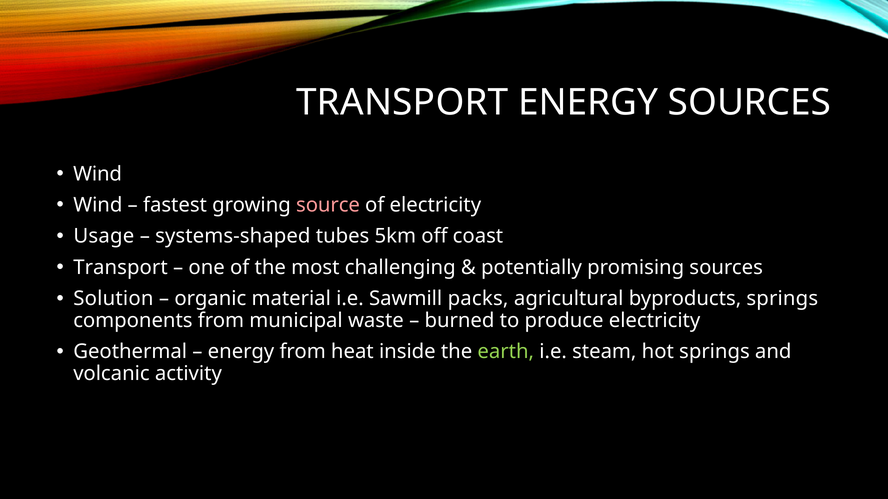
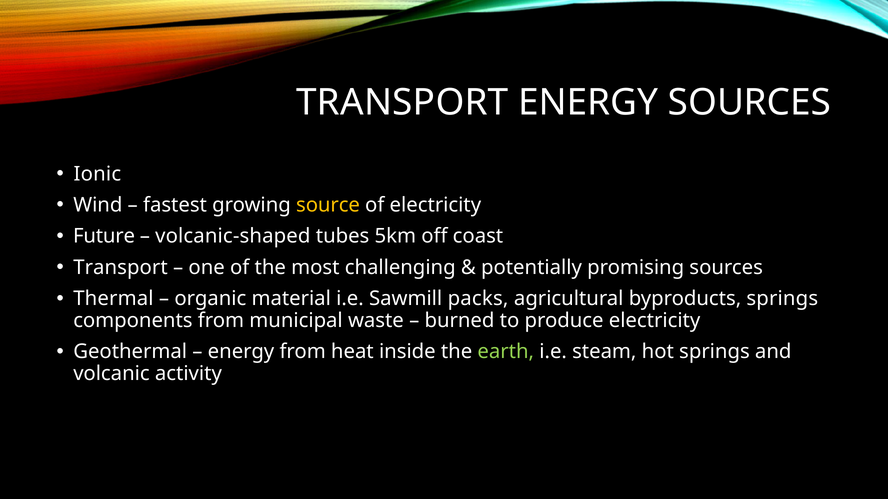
Wind at (98, 174): Wind -> Ionic
source colour: pink -> yellow
Usage: Usage -> Future
systems-shaped: systems-shaped -> volcanic-shaped
Solution: Solution -> Thermal
